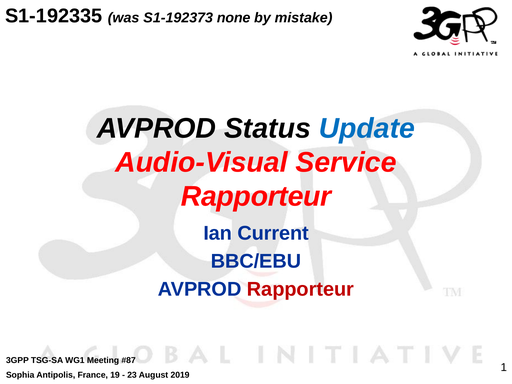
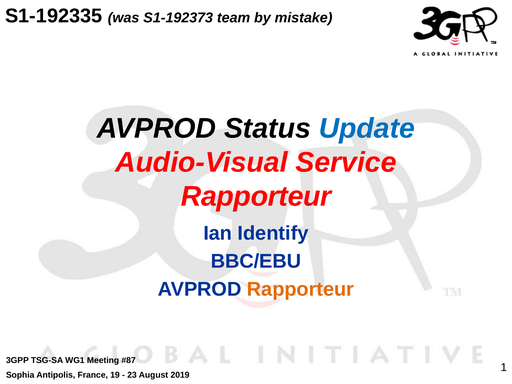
none: none -> team
Current: Current -> Identify
Rapporteur at (300, 289) colour: red -> orange
